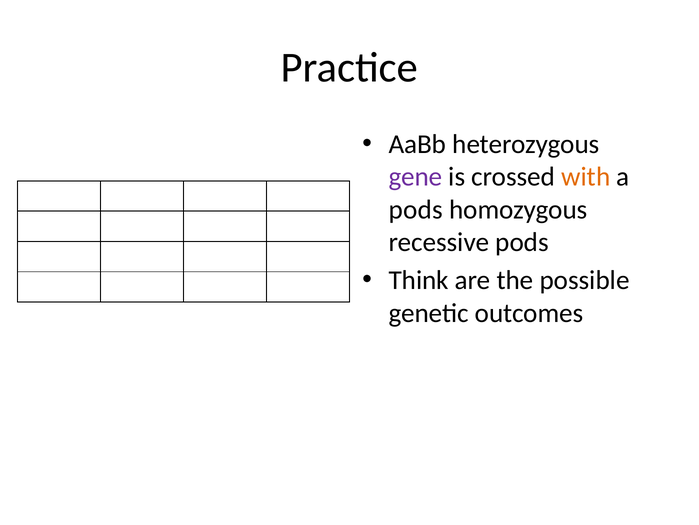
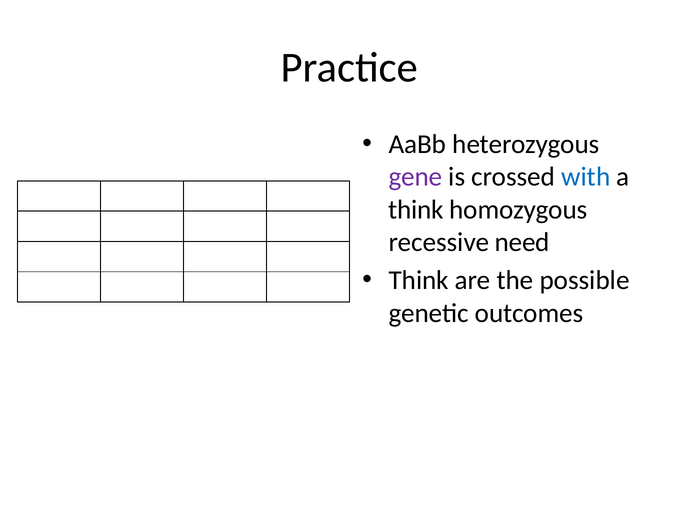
with colour: orange -> blue
pods at (416, 209): pods -> think
recessive pods: pods -> need
